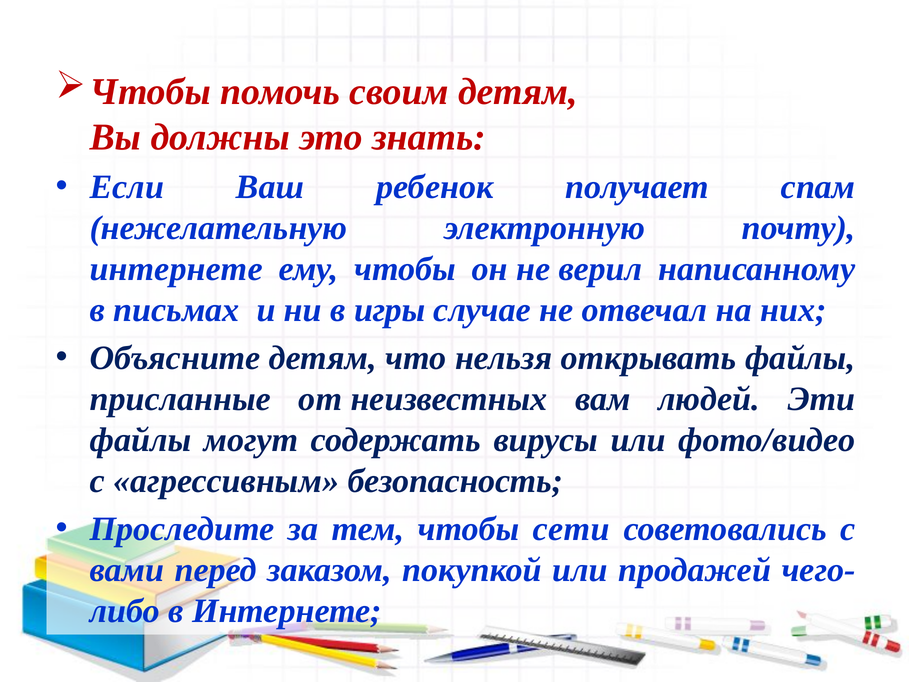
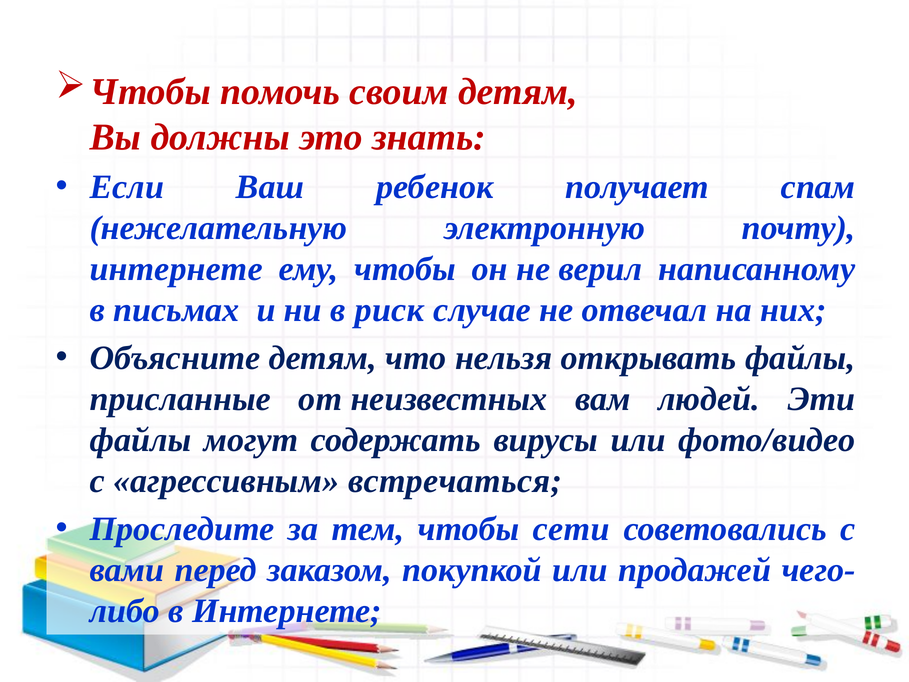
игры: игры -> риск
безопасность: безопасность -> встречаться
